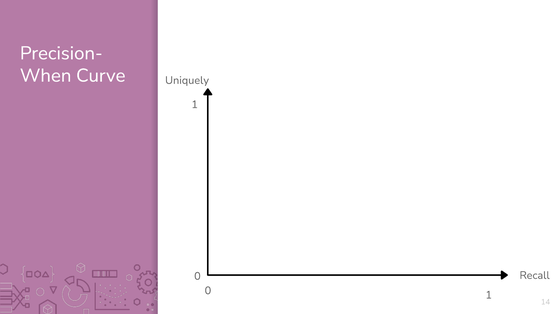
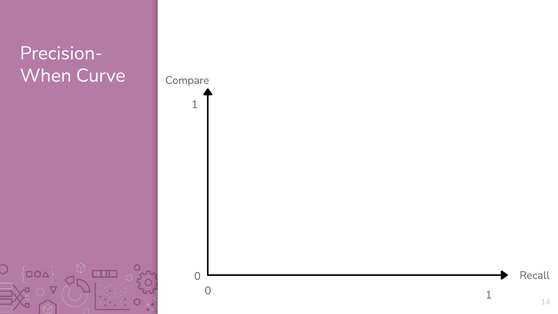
Uniquely: Uniquely -> Compare
